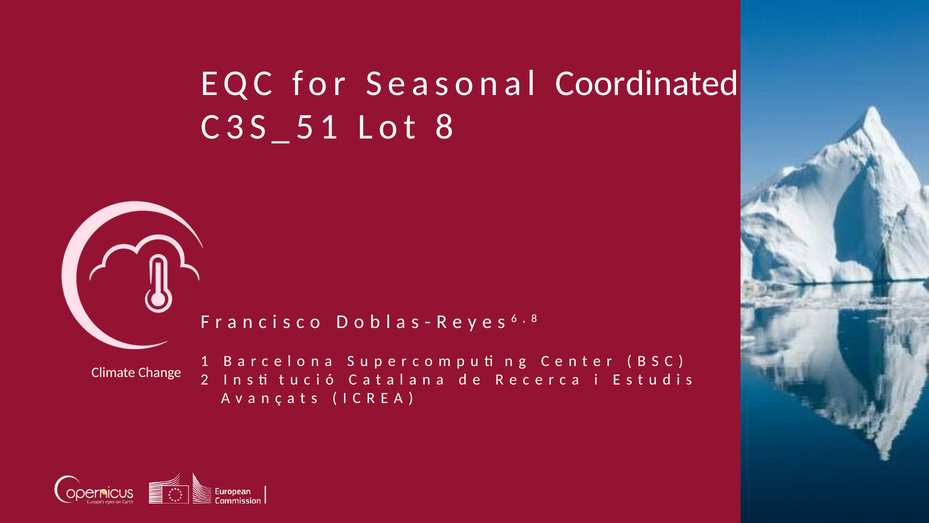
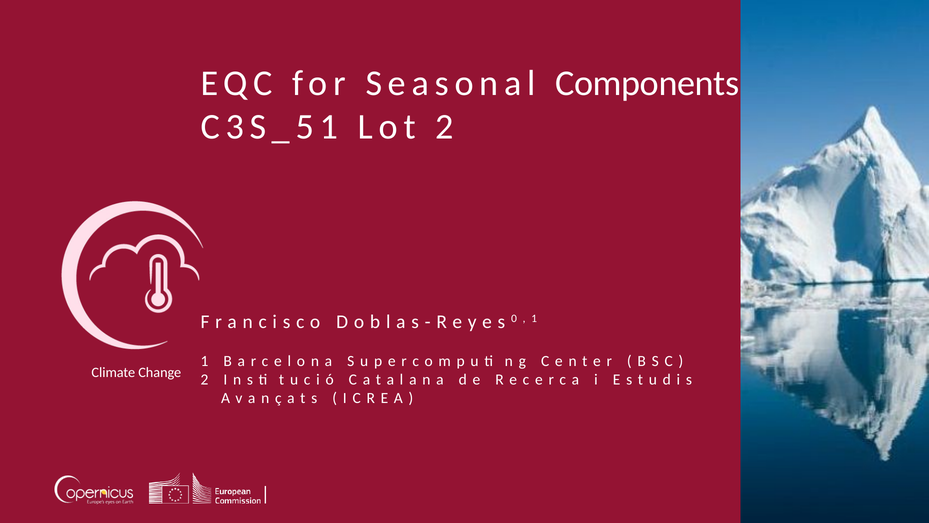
Coordinated: Coordinated -> Components
Lot 8: 8 -> 2
6: 6 -> 0
8 at (534, 318): 8 -> 1
